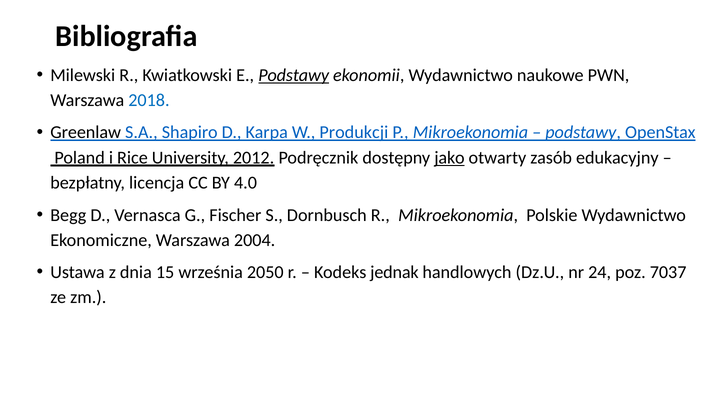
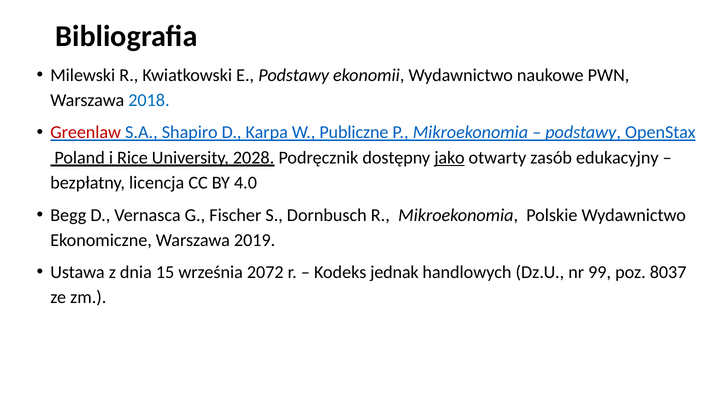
Podstawy at (294, 75) underline: present -> none
Greenlaw colour: black -> red
Produkcji: Produkcji -> Publiczne
2012: 2012 -> 2028
2004: 2004 -> 2019
2050: 2050 -> 2072
24: 24 -> 99
7037: 7037 -> 8037
